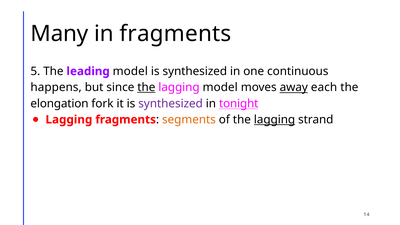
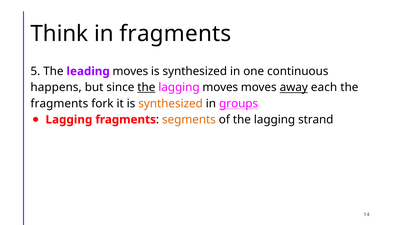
Many: Many -> Think
leading model: model -> moves
lagging model: model -> moves
elongation at (60, 103): elongation -> fragments
synthesized at (171, 103) colour: purple -> orange
tonight: tonight -> groups
lagging at (275, 120) underline: present -> none
